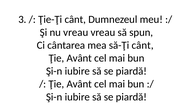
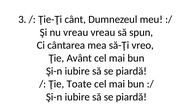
să-Ţi cânt: cânt -> vreo
Avânt at (79, 84): Avânt -> Toate
